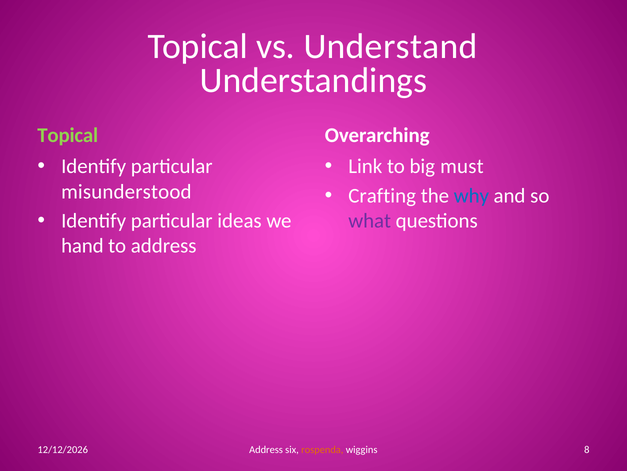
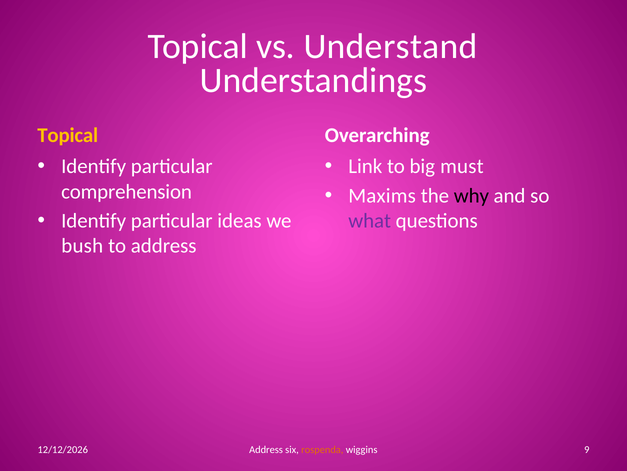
Topical at (68, 135) colour: light green -> yellow
misunderstood: misunderstood -> comprehension
Crafting: Crafting -> Maxims
why colour: blue -> black
hand: hand -> bush
8: 8 -> 9
